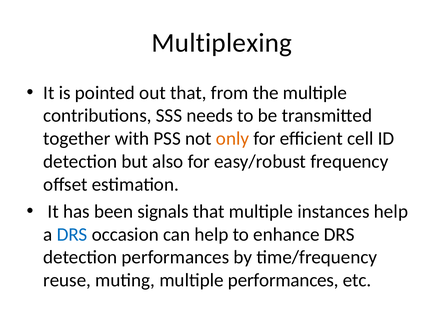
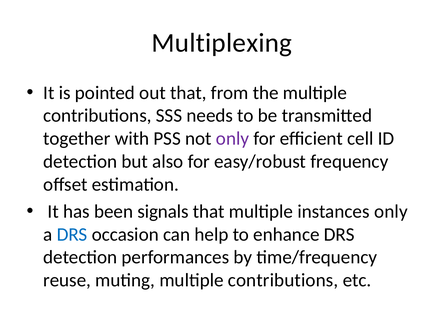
only at (233, 139) colour: orange -> purple
instances help: help -> only
muting multiple performances: performances -> contributions
